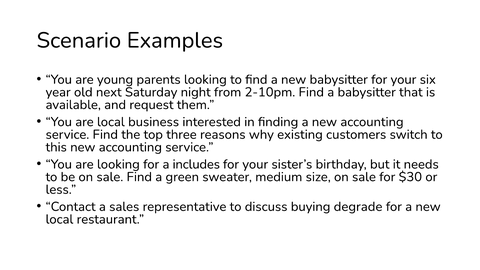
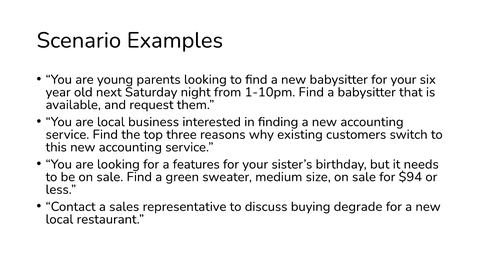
2-10pm: 2-10pm -> 1-10pm
includes: includes -> features
$30: $30 -> $94
